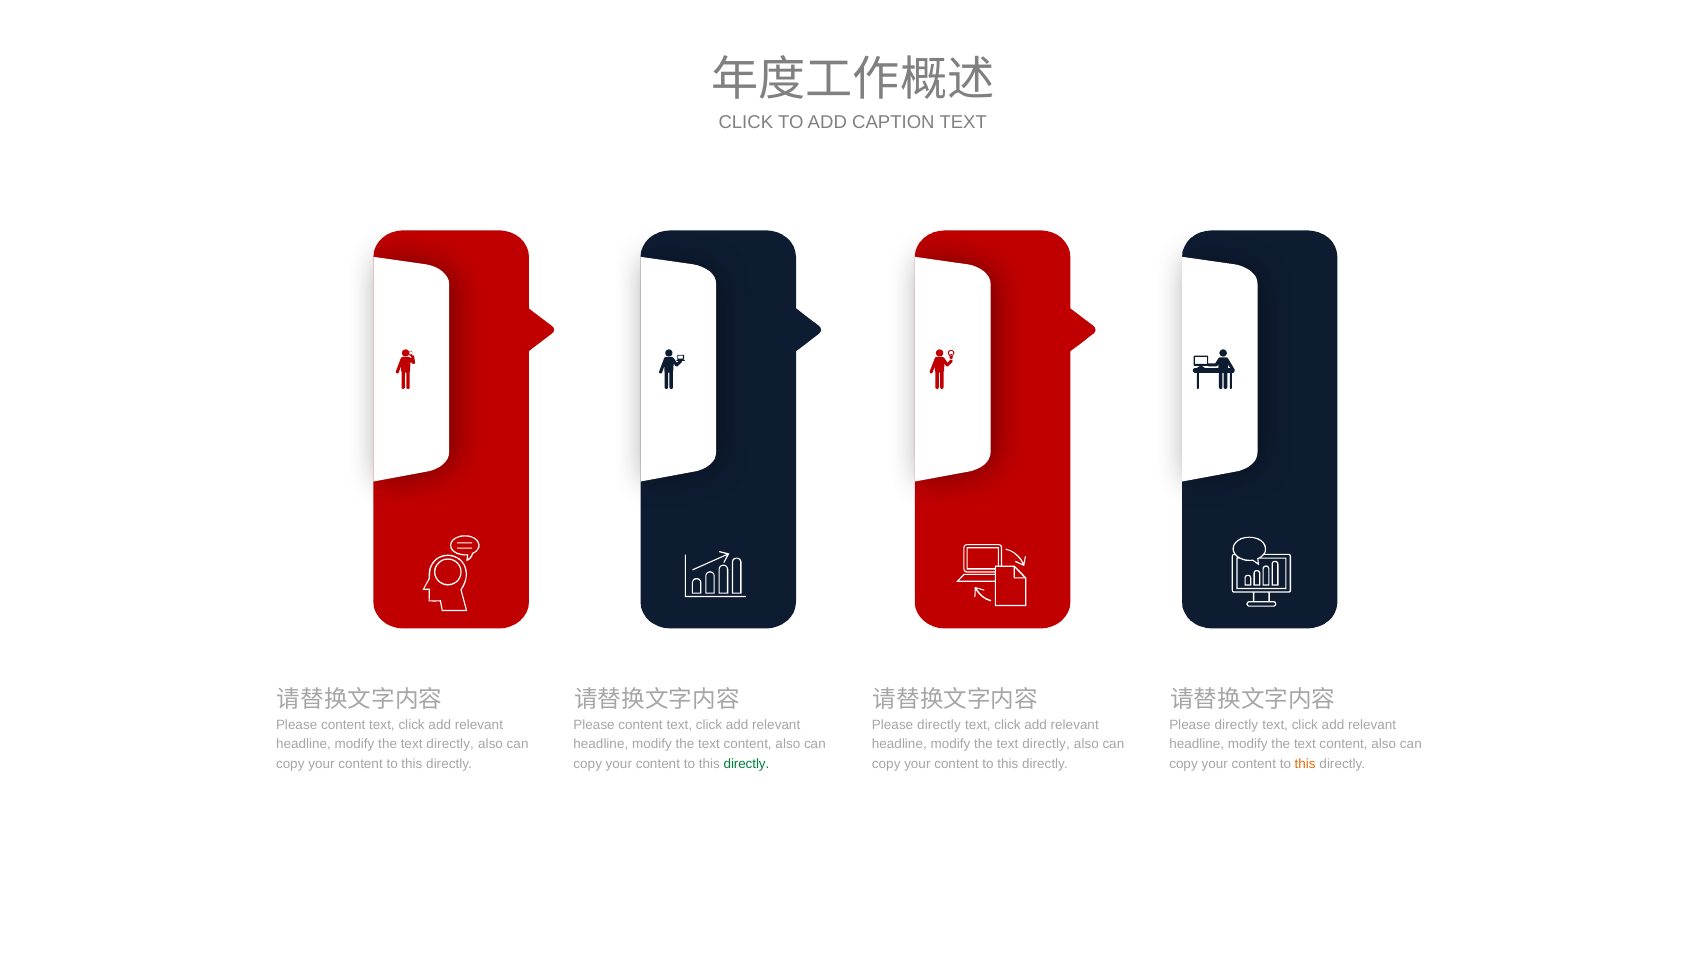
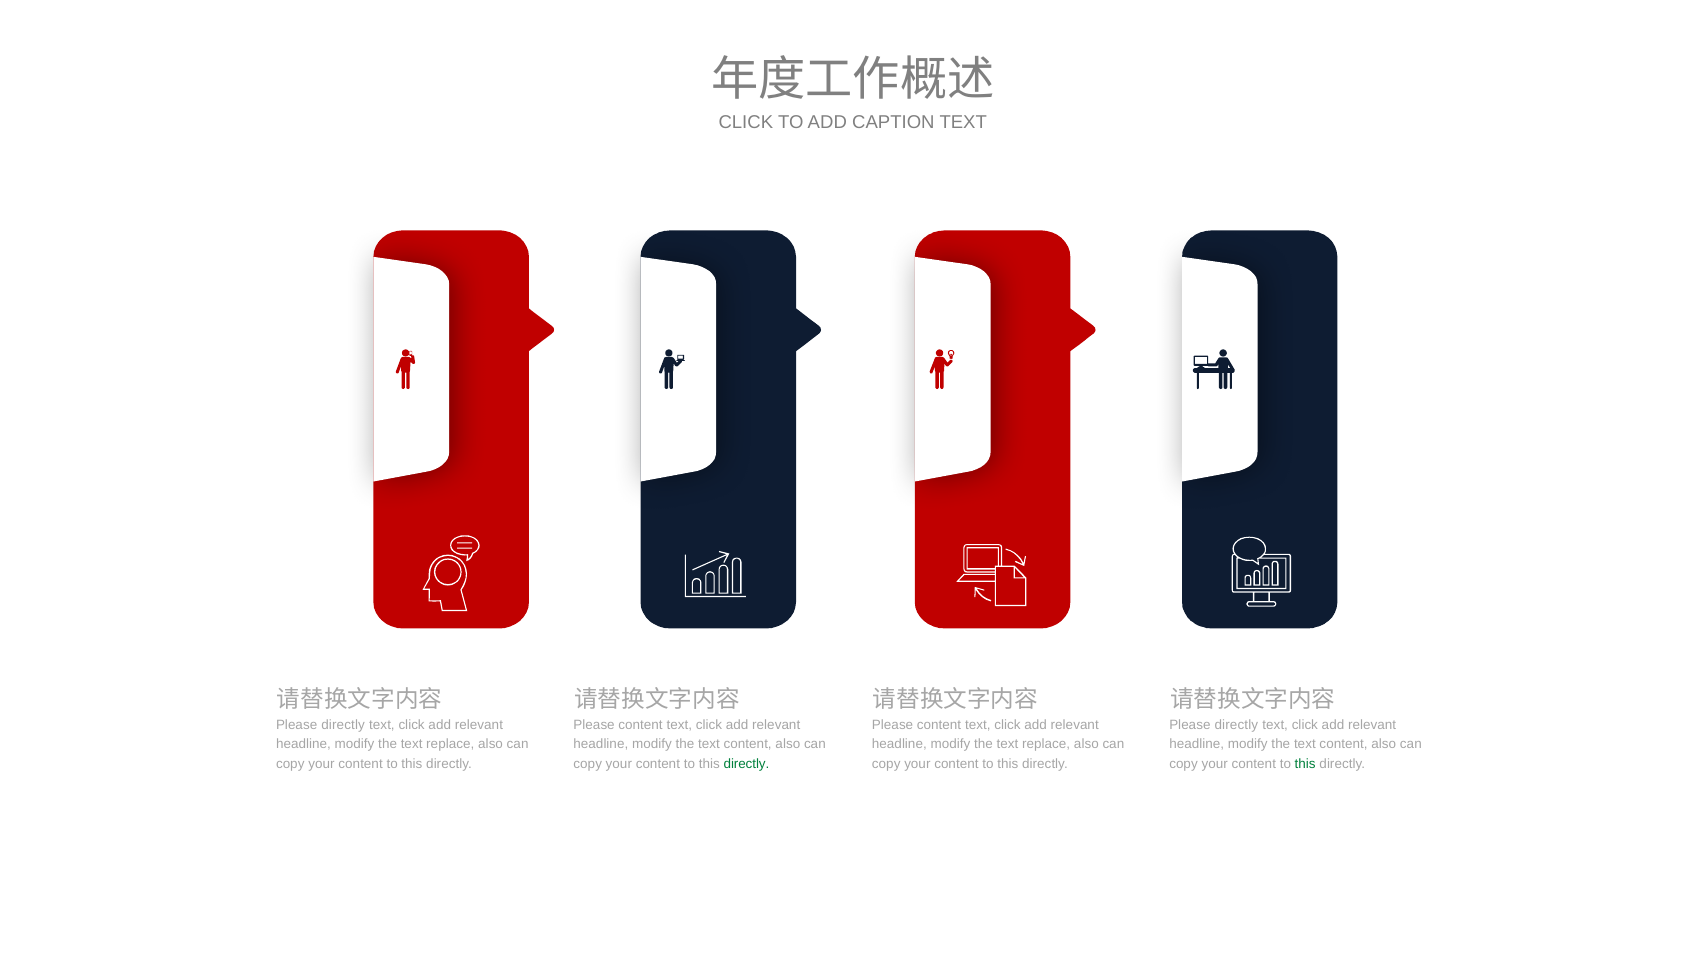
content at (343, 725): content -> directly
directly at (939, 725): directly -> content
directly at (450, 744): directly -> replace
directly at (1046, 744): directly -> replace
this at (1305, 763) colour: orange -> green
